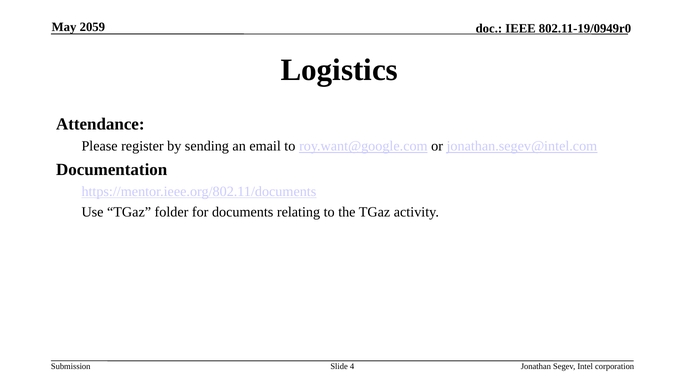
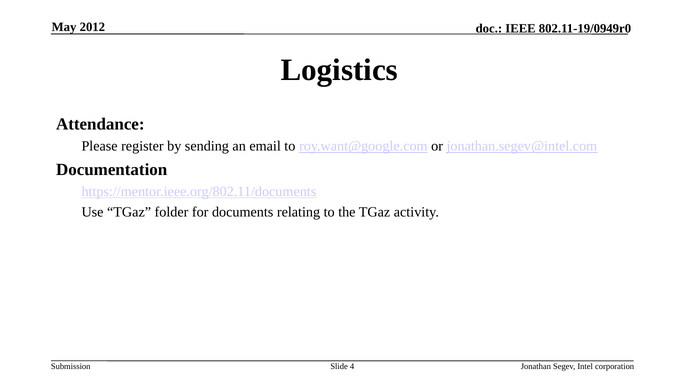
2059: 2059 -> 2012
